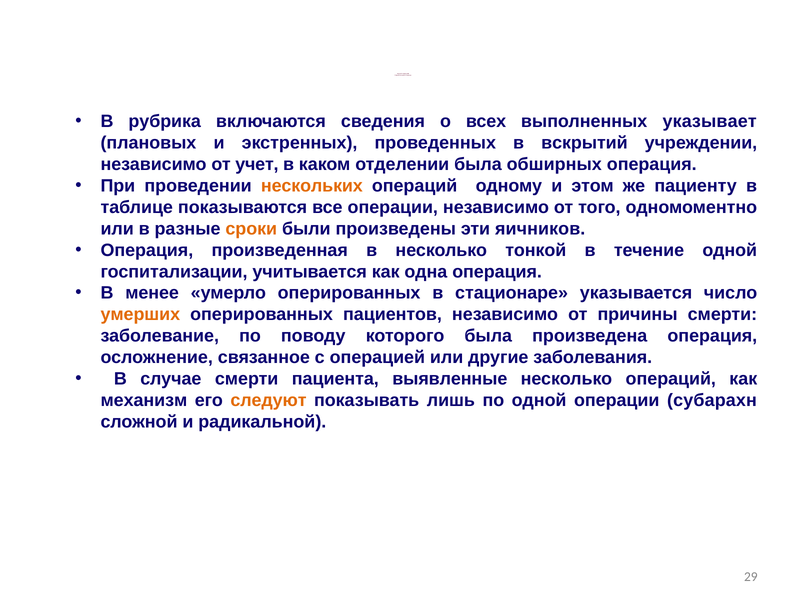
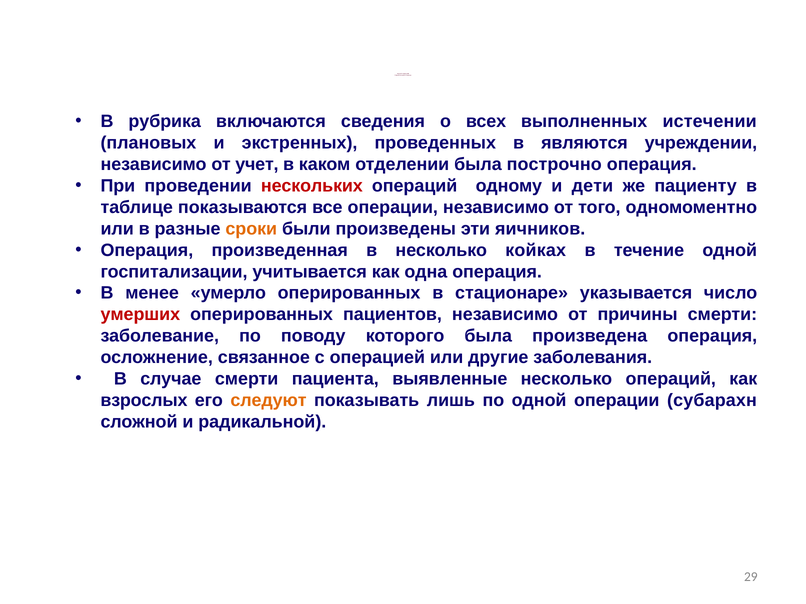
указывает: указывает -> истечении
вскрытий: вскрытий -> являются
обширных: обширных -> построчно
нескольких colour: orange -> red
этом: этом -> дети
тонкой: тонкой -> койках
умерших colour: orange -> red
механизм: механизм -> взрослых
